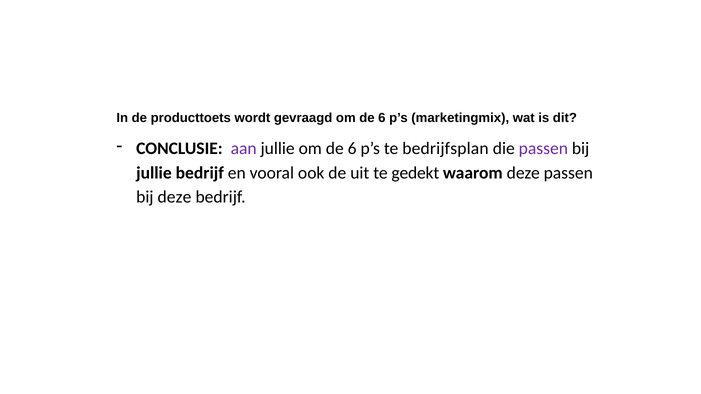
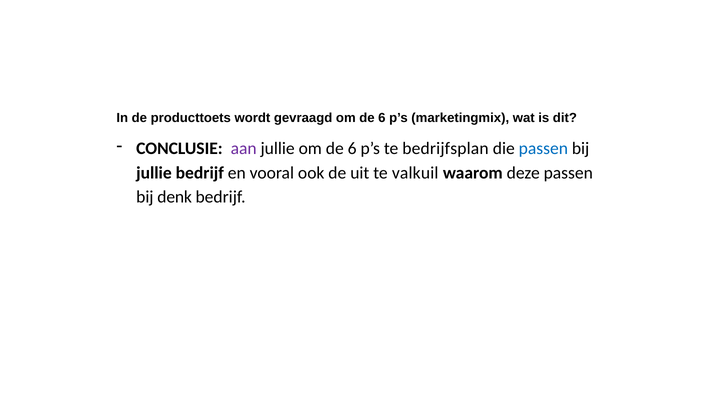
passen at (543, 149) colour: purple -> blue
gedekt: gedekt -> valkuil
bij deze: deze -> denk
